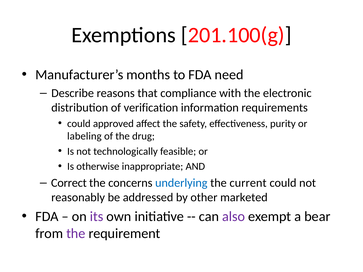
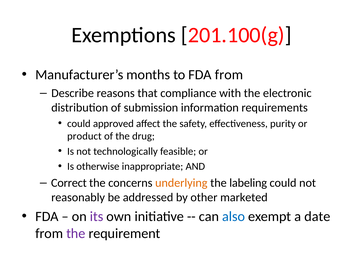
FDA need: need -> from
verification: verification -> submission
labeling: labeling -> product
underlying colour: blue -> orange
current: current -> labeling
also colour: purple -> blue
bear: bear -> date
